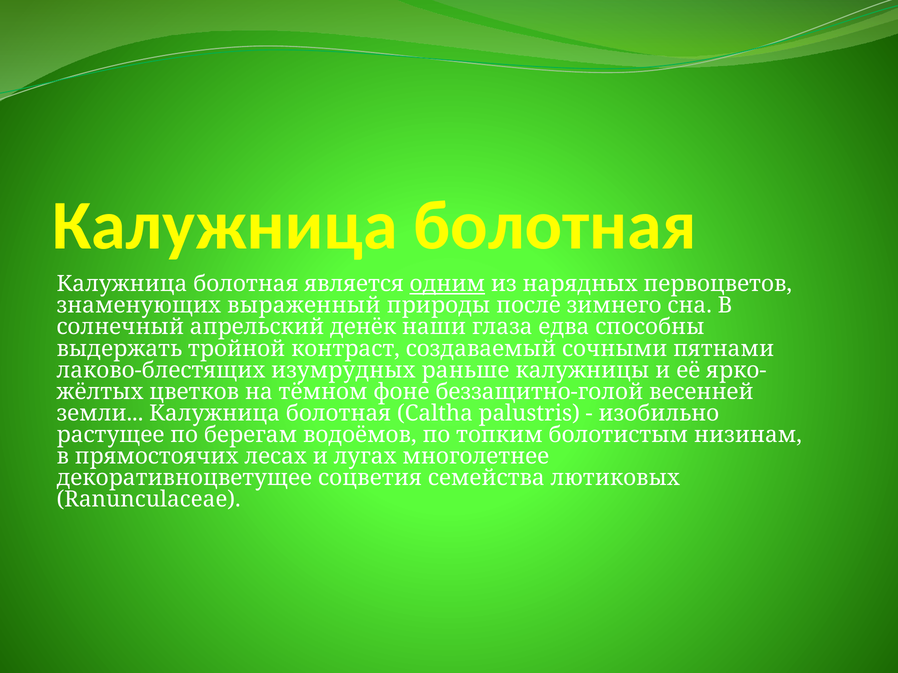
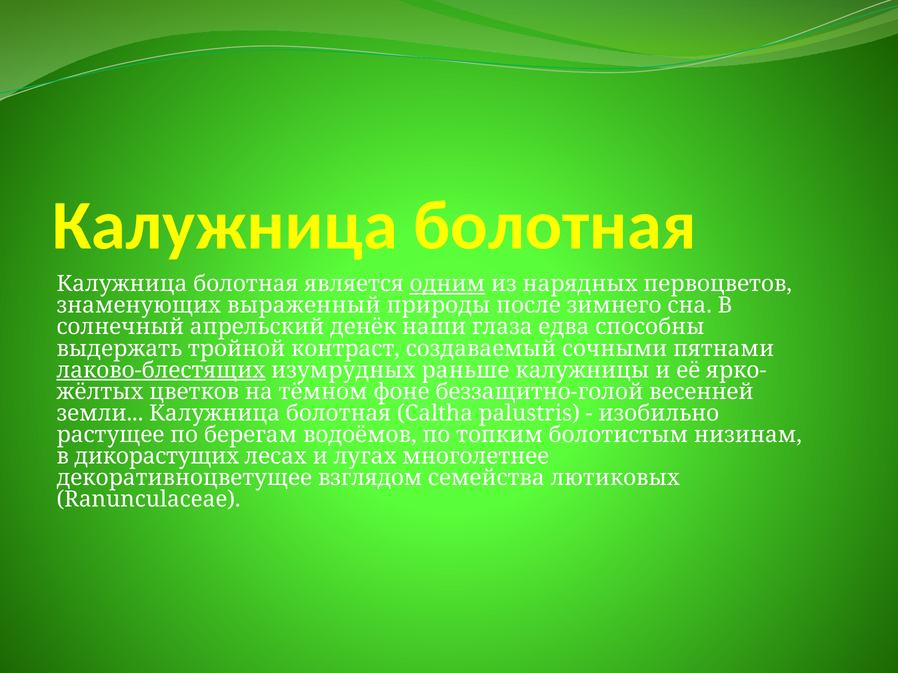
лаково-блестящих underline: none -> present
прямостоячих: прямостоячих -> дикорастущих
соцветия: соцветия -> взглядом
